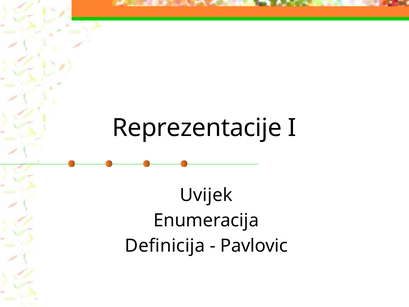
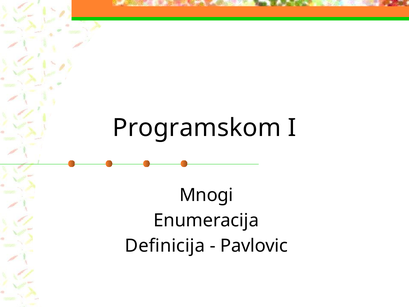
Reprezentacije: Reprezentacije -> Programskom
Uvijek: Uvijek -> Mnogi
